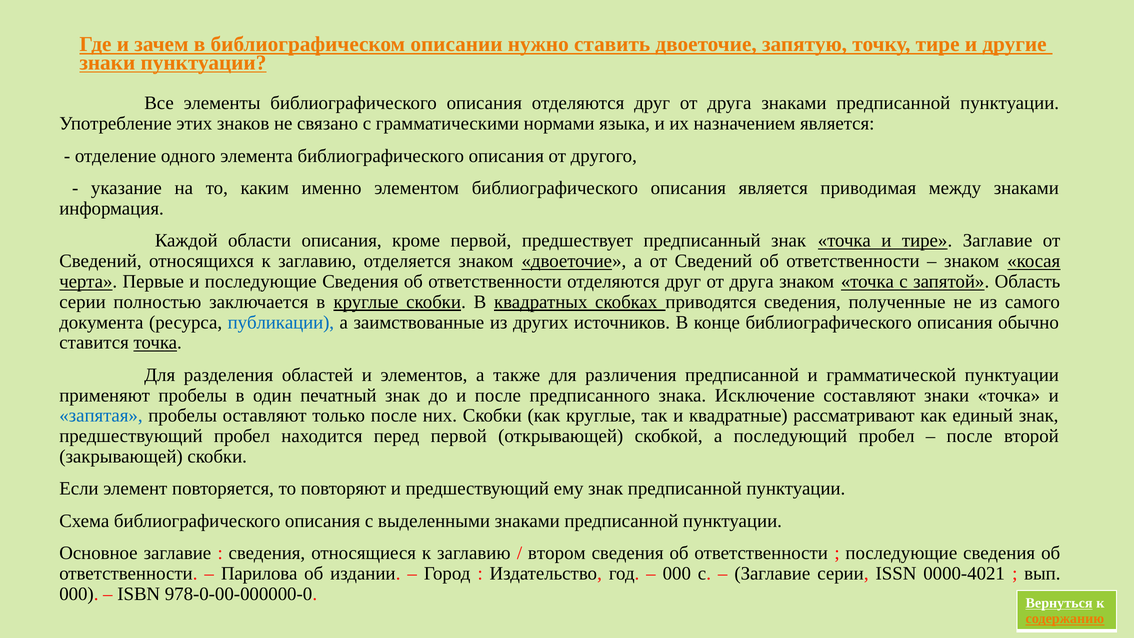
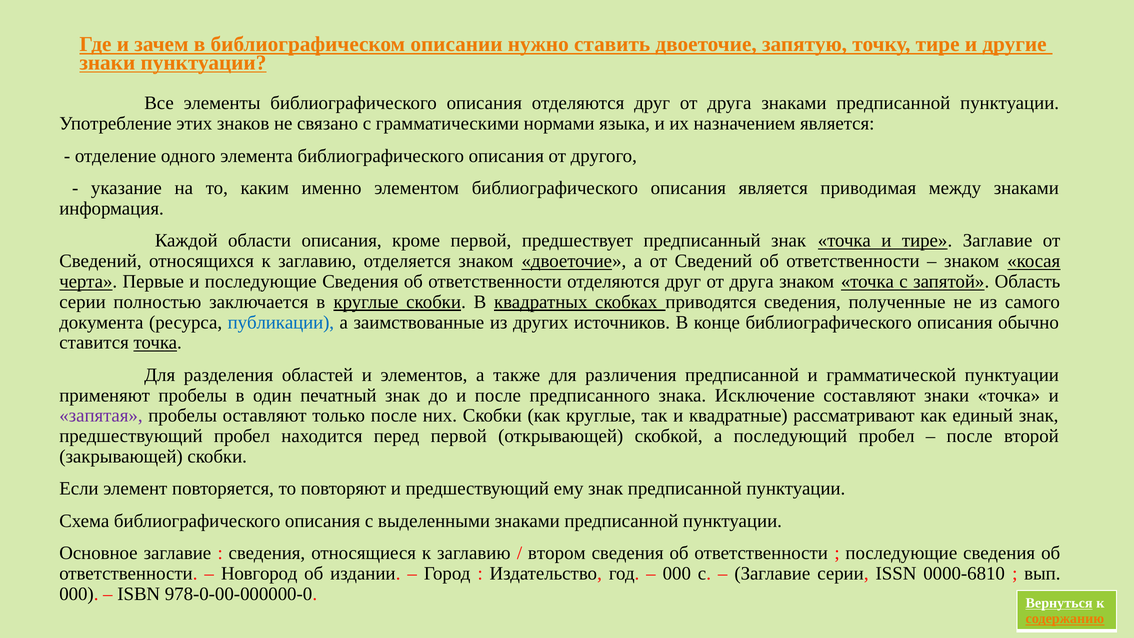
запятая colour: blue -> purple
Парилова: Парилова -> Новгород
0000-4021: 0000-4021 -> 0000-6810
